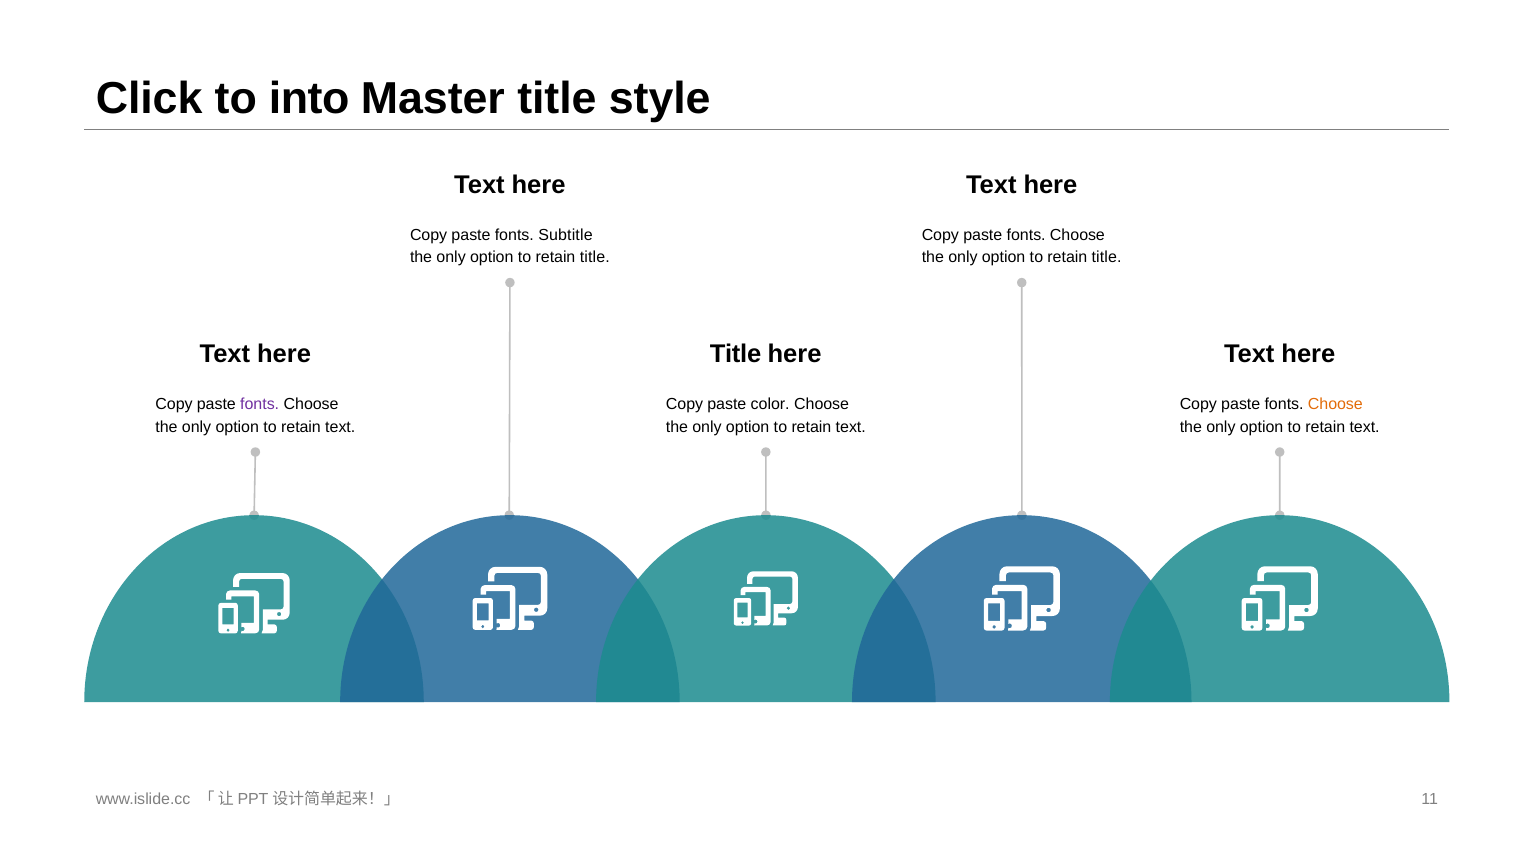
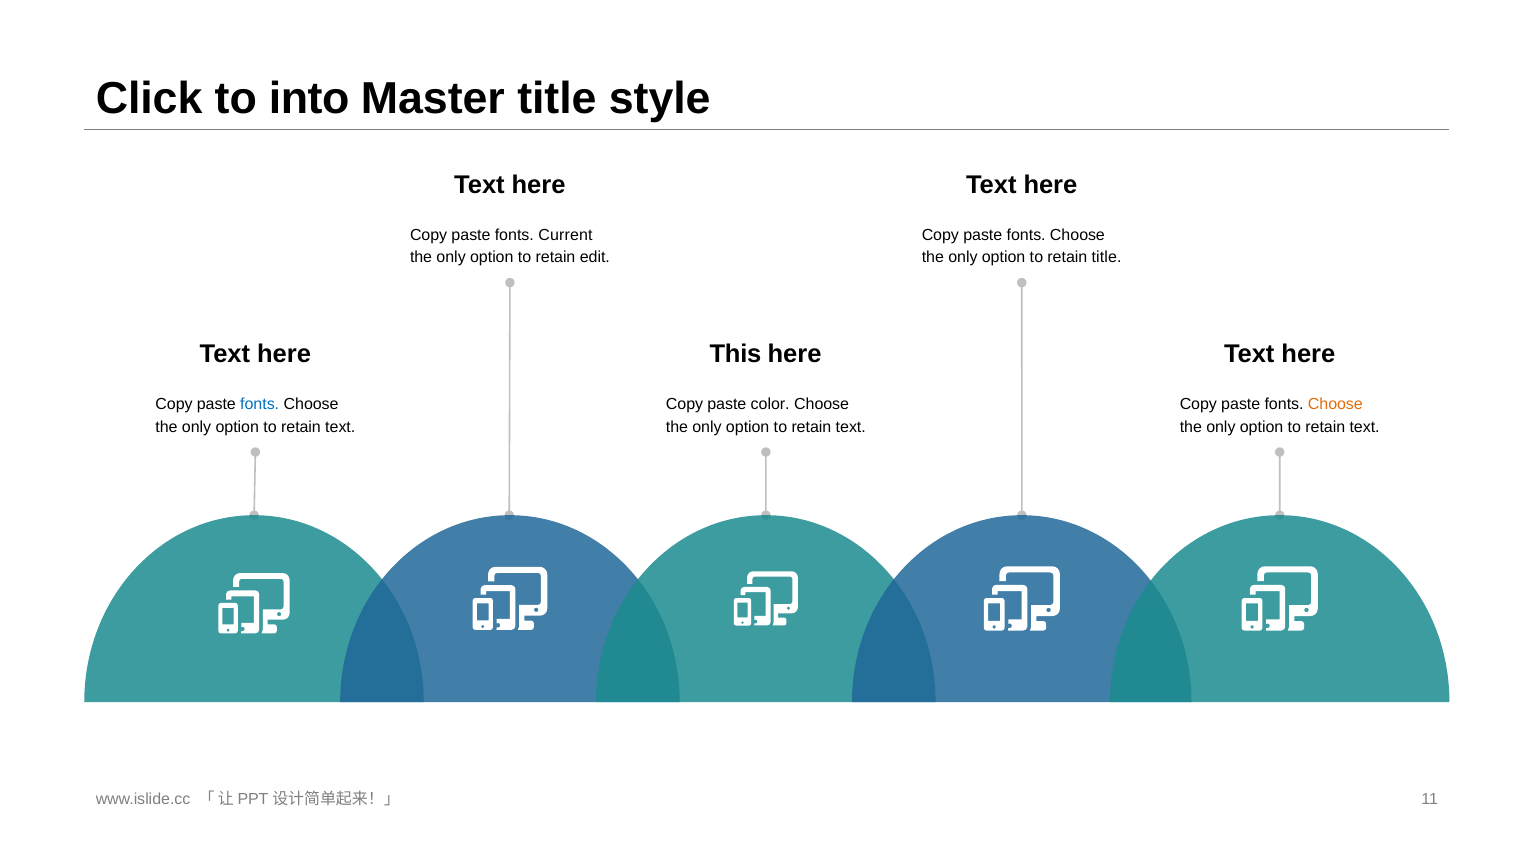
Subtitle: Subtitle -> Current
title at (595, 258): title -> edit
Title at (735, 354): Title -> This
fonts at (260, 404) colour: purple -> blue
